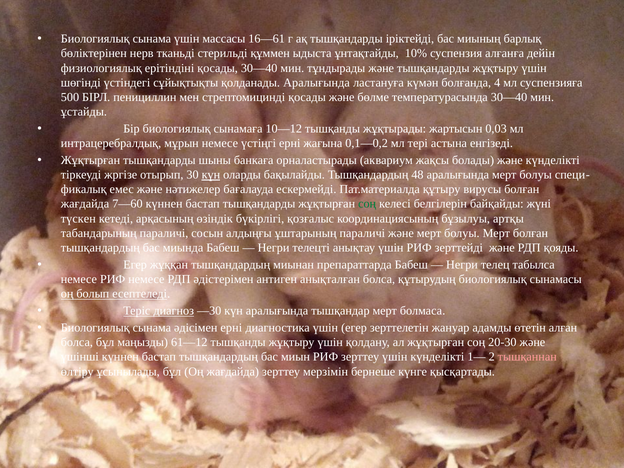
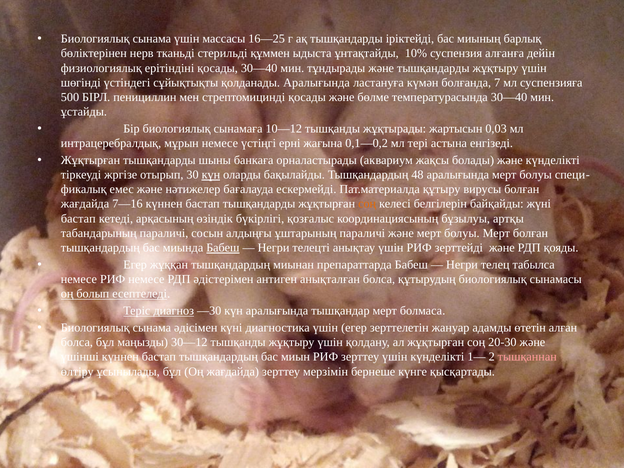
16—61: 16—61 -> 16—25
4: 4 -> 7
7—60: 7—60 -> 7—16
соң at (367, 204) colour: green -> orange
түскен at (78, 219): түскен -> бастап
Бабеш at (223, 248) underline: none -> present
әдісімен ерні: ерні -> күні
61—12: 61—12 -> 30—12
